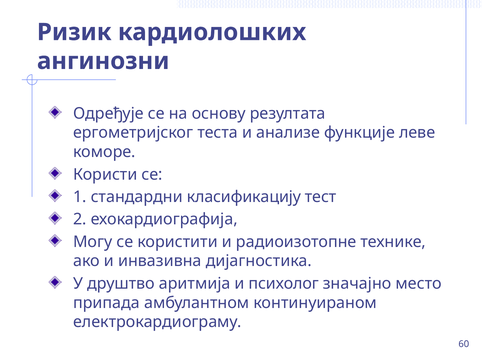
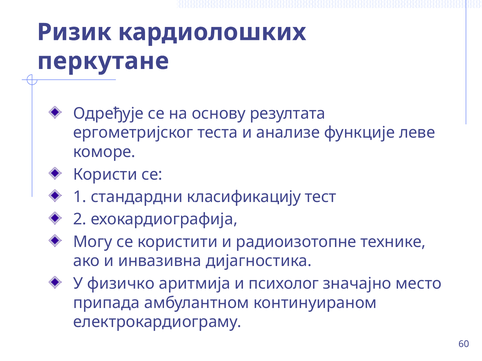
ангинозни: ангинозни -> перкутане
друштво: друштво -> физичко
